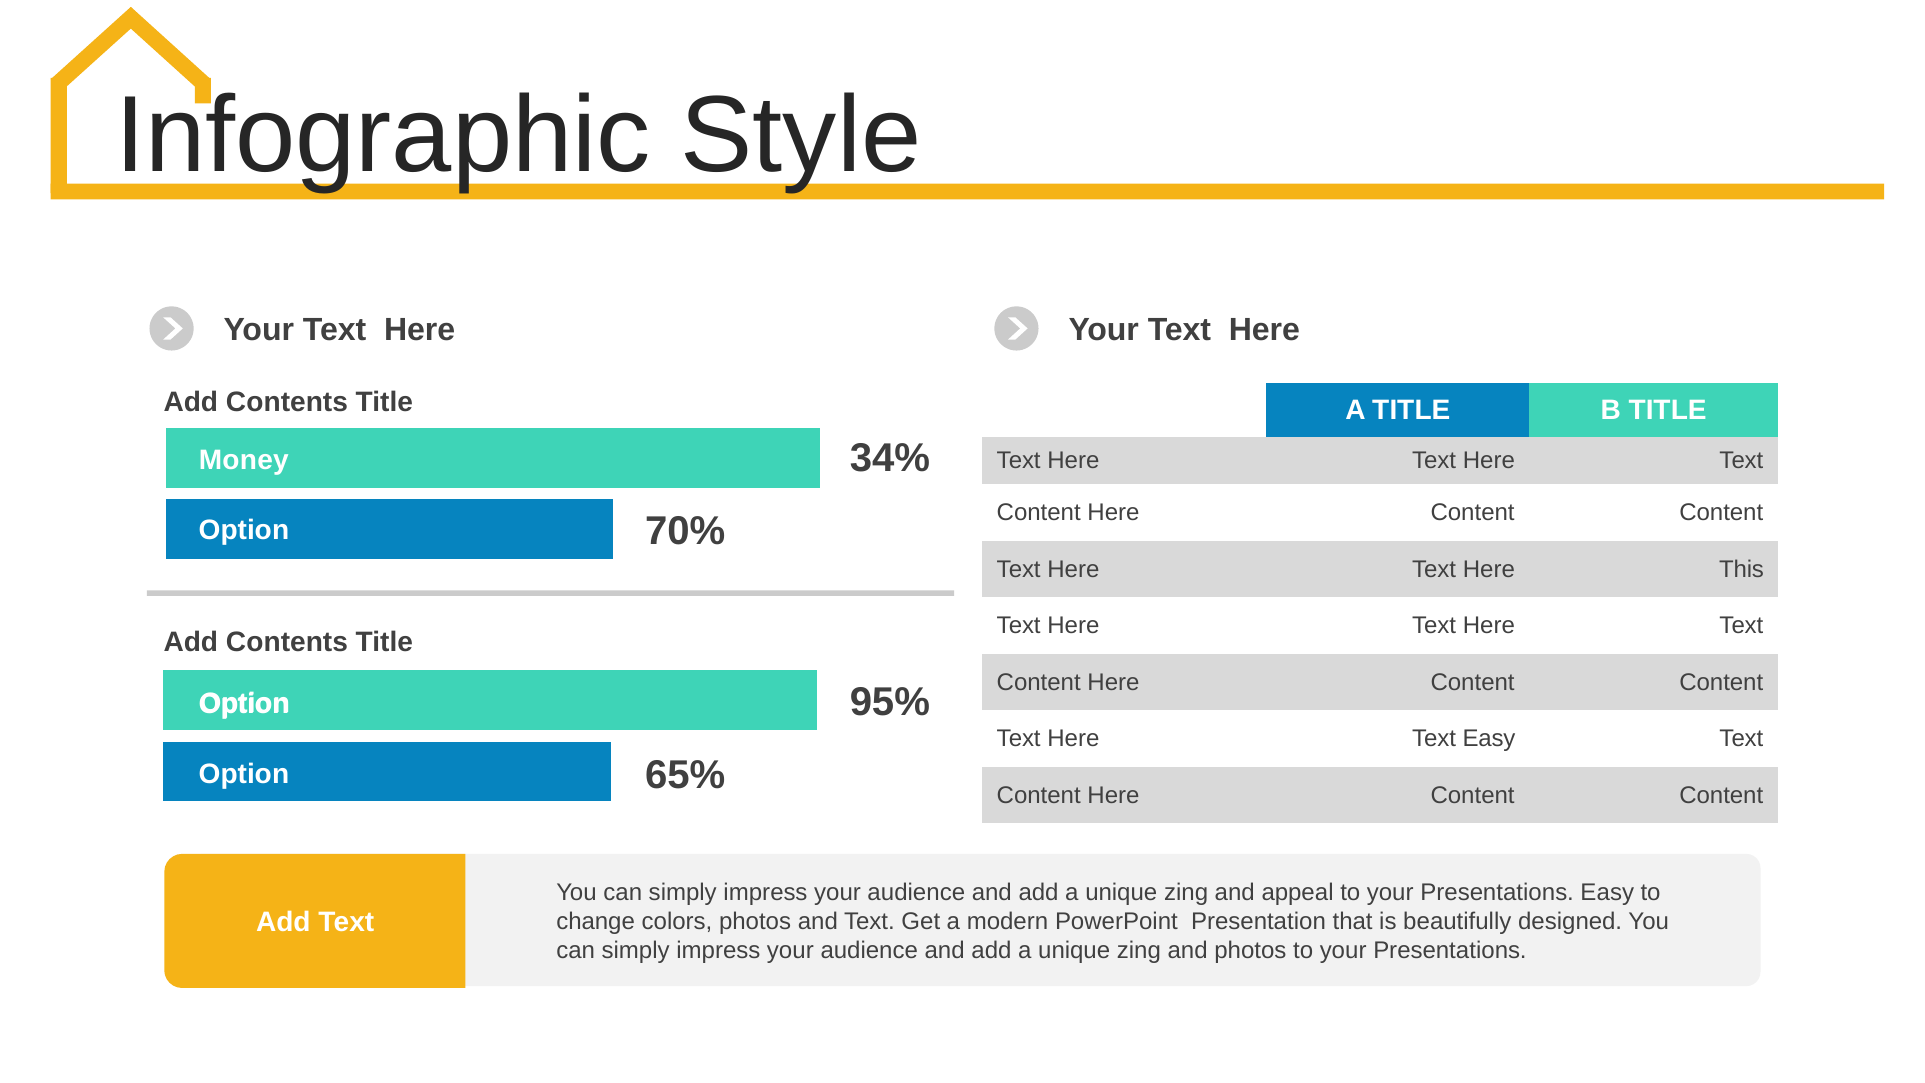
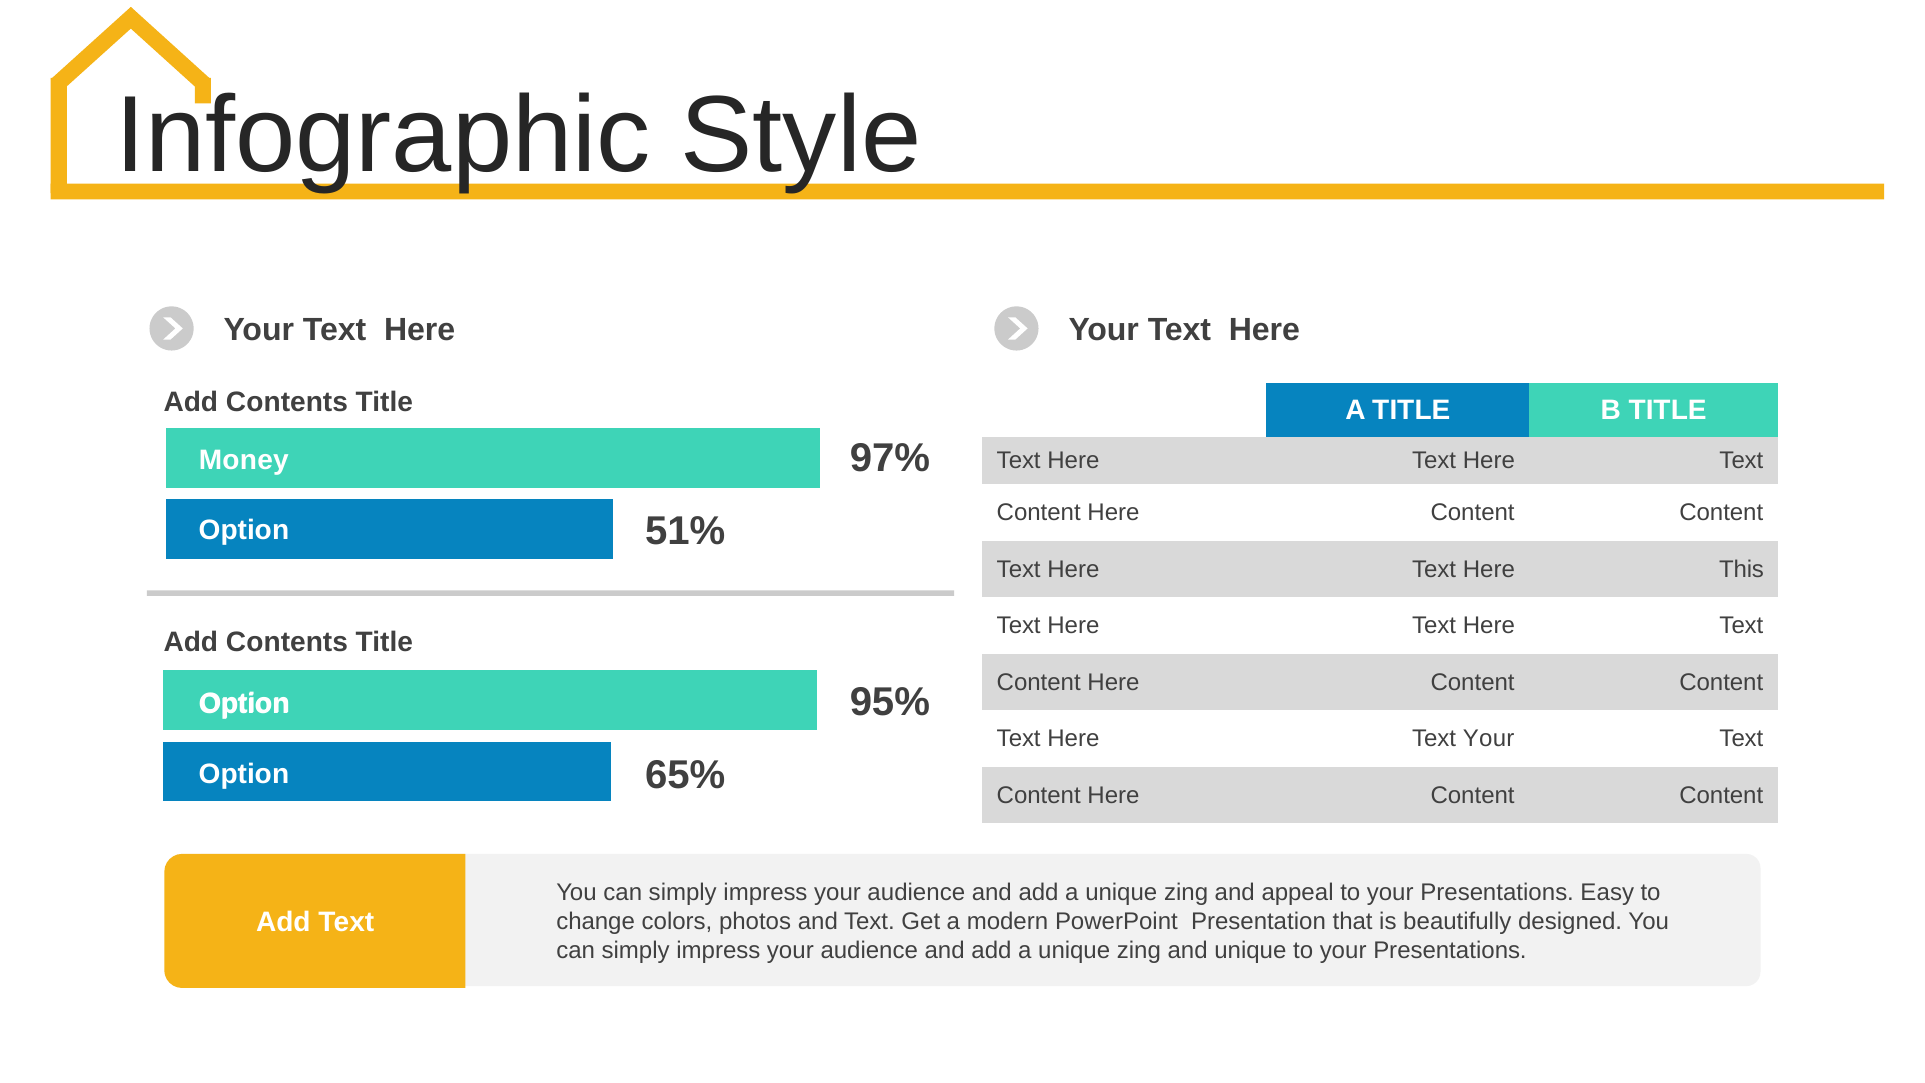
34%: 34% -> 97%
70%: 70% -> 51%
Text Easy: Easy -> Your
and photos: photos -> unique
